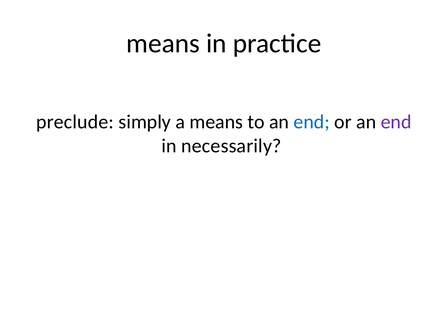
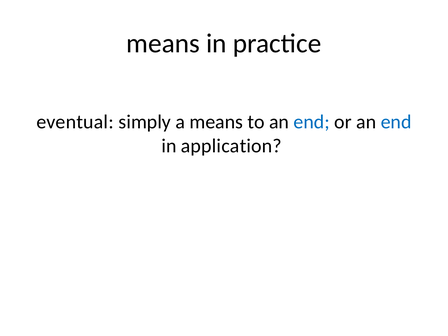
preclude: preclude -> eventual
end at (396, 122) colour: purple -> blue
necessarily: necessarily -> application
